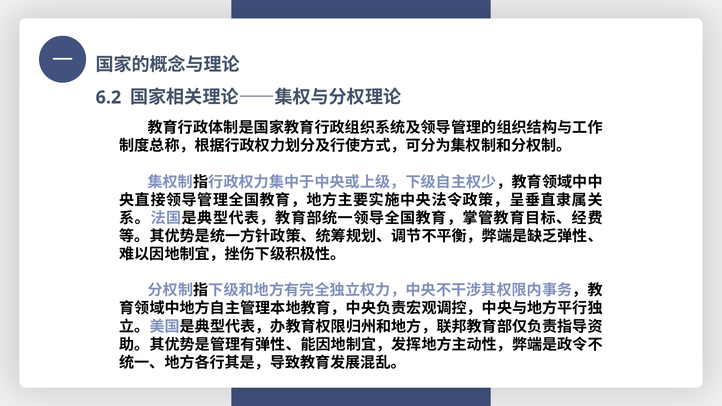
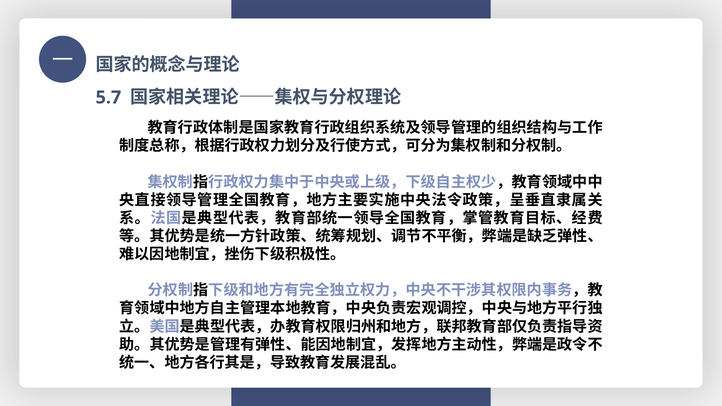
6.2: 6.2 -> 5.7
